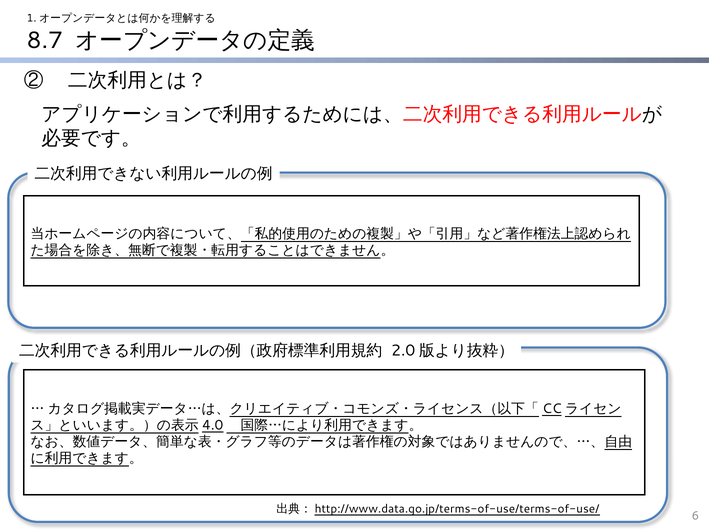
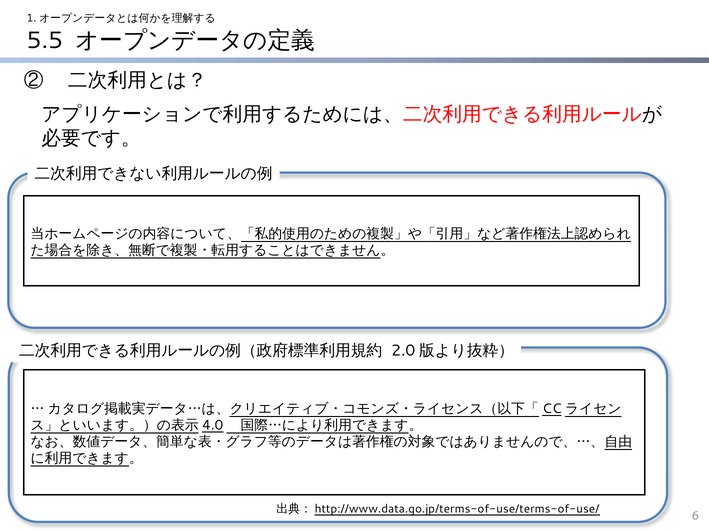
8.7: 8.7 -> 5.5
